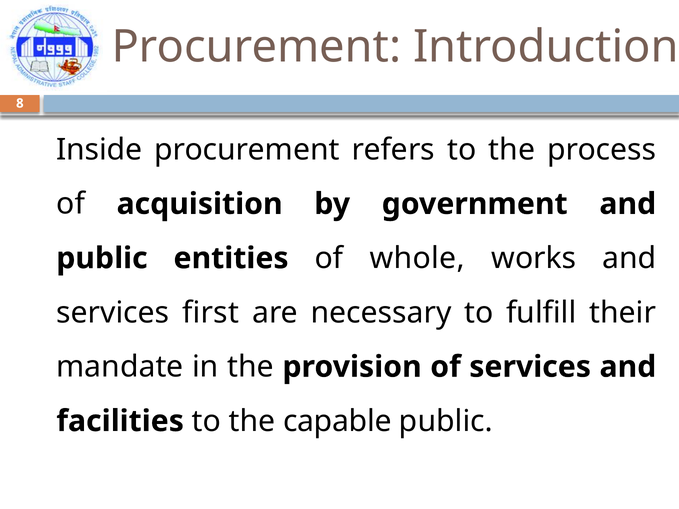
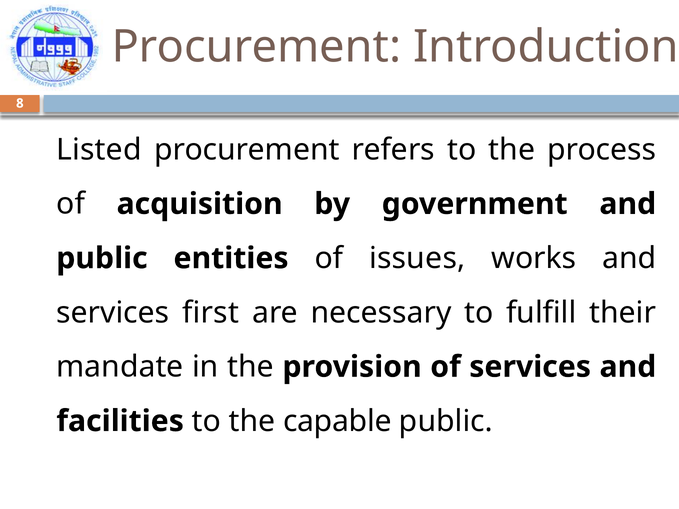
Inside: Inside -> Listed
whole: whole -> issues
